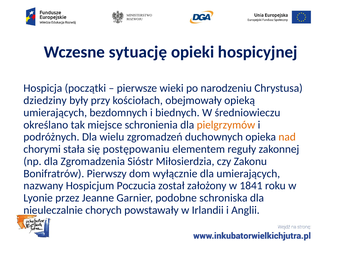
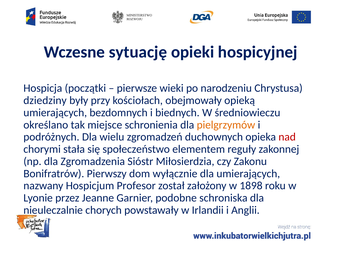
nad colour: orange -> red
postępowaniu: postępowaniu -> społeczeństwo
Poczucia: Poczucia -> Profesor
1841: 1841 -> 1898
